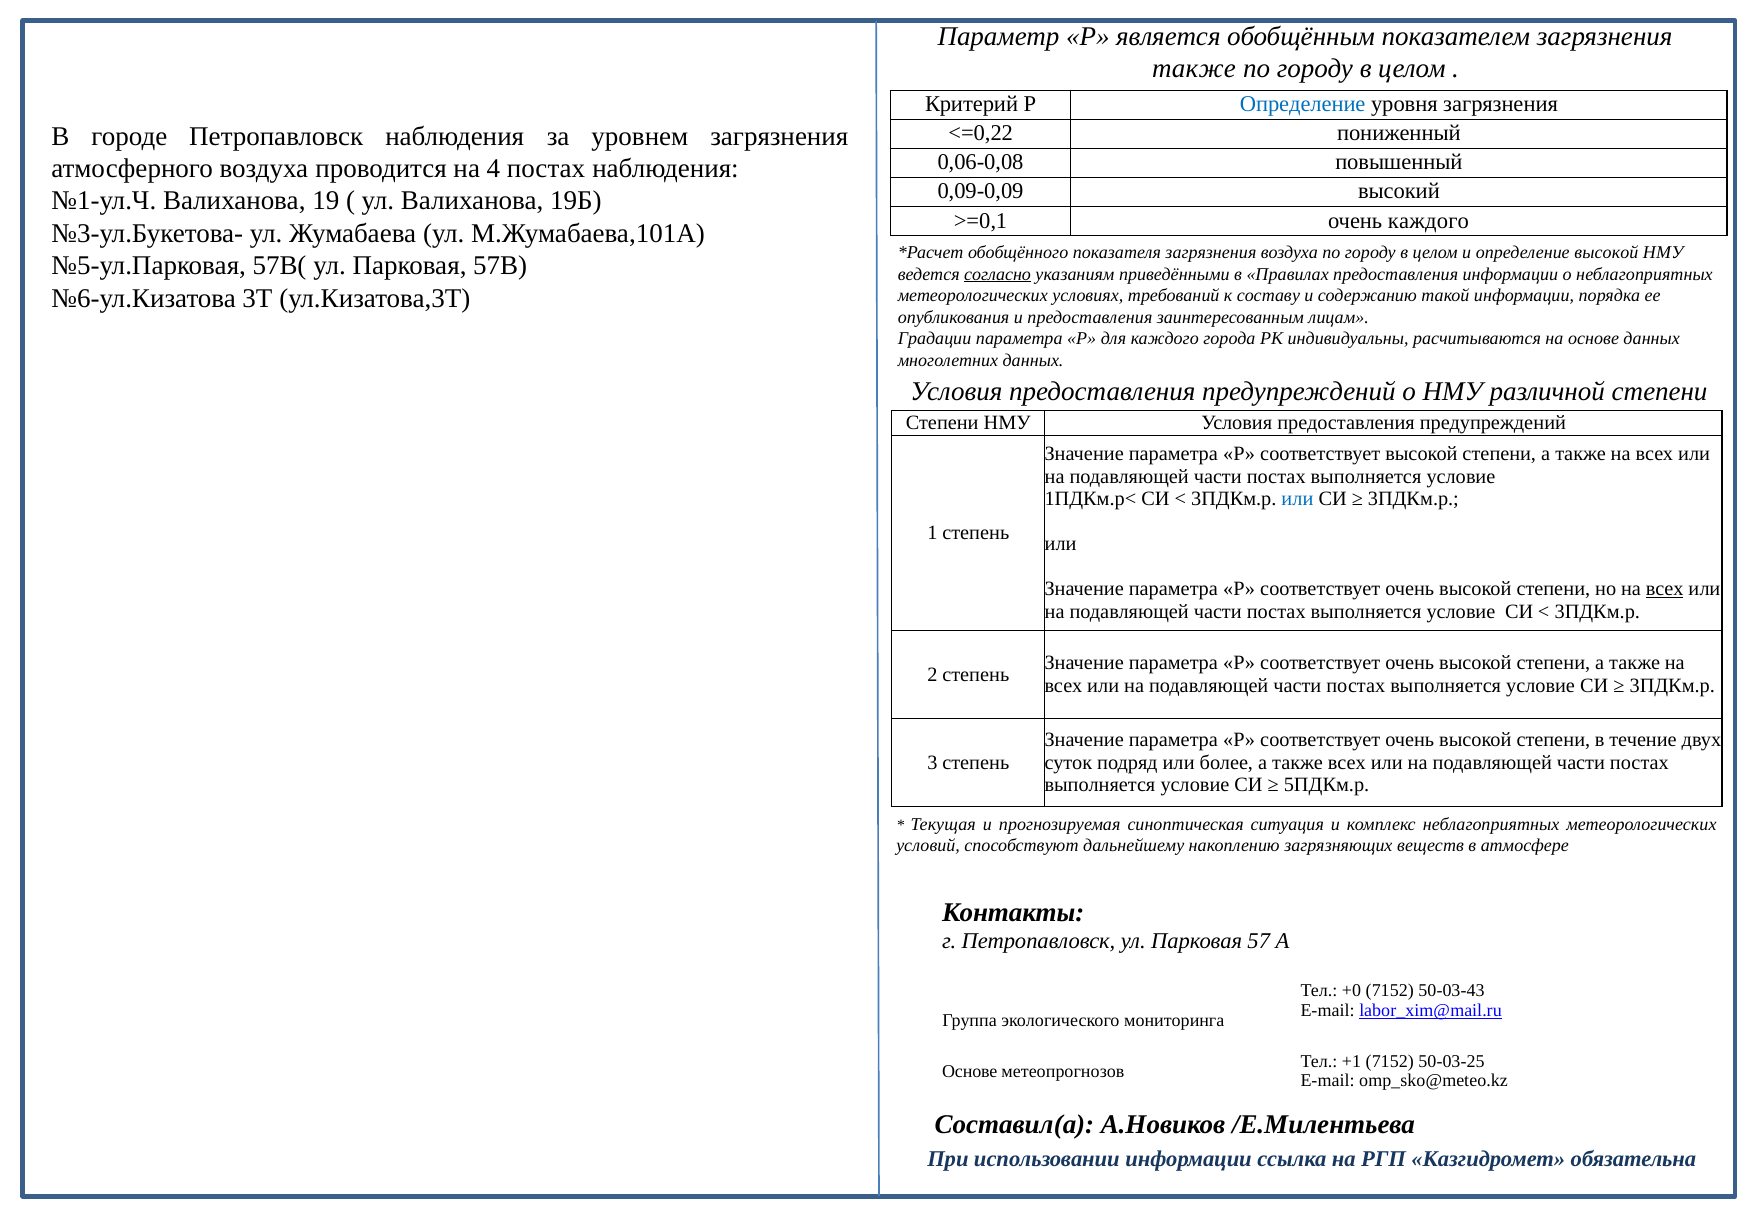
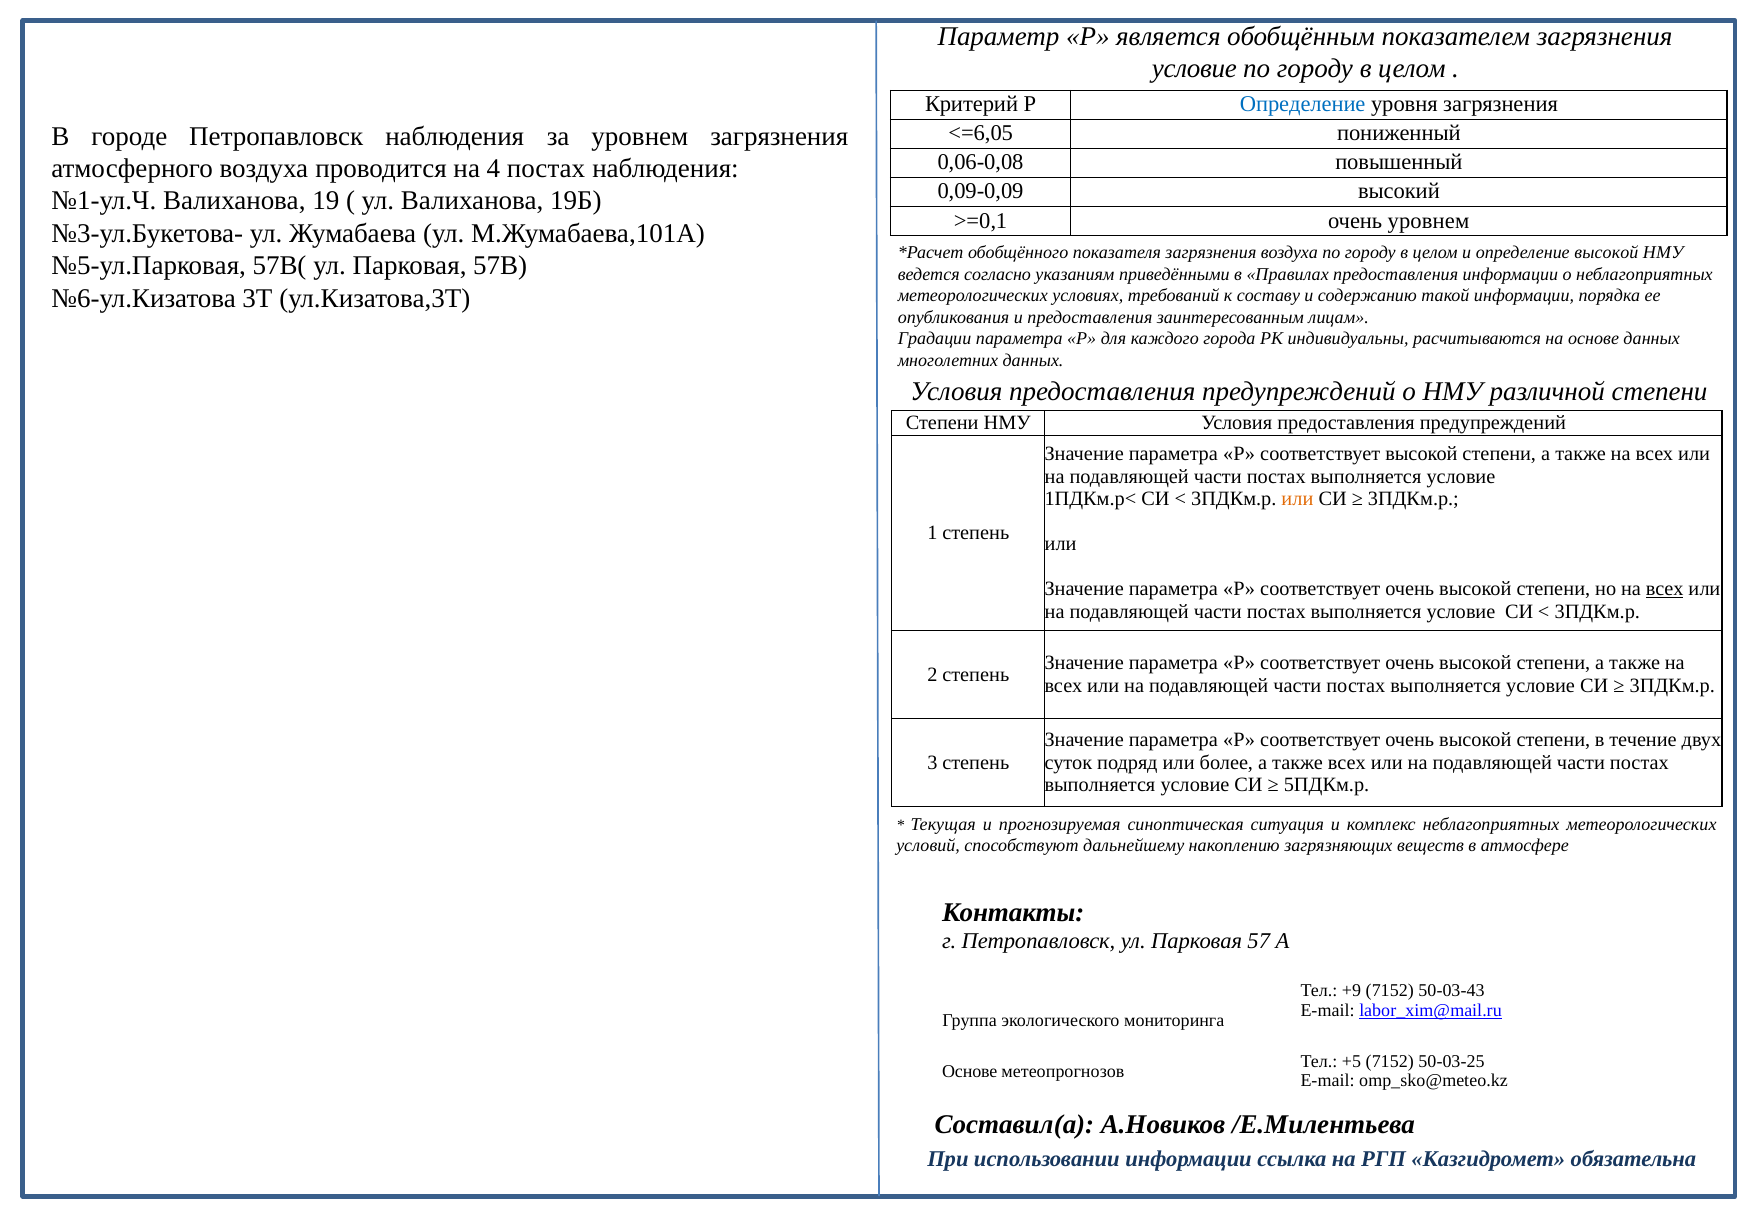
также at (1194, 69): также -> условие
<=0,22: <=0,22 -> <=6,05
очень каждого: каждого -> уровнем
согласно underline: present -> none
или at (1297, 499) colour: blue -> orange
+0: +0 -> +9
+1: +1 -> +5
